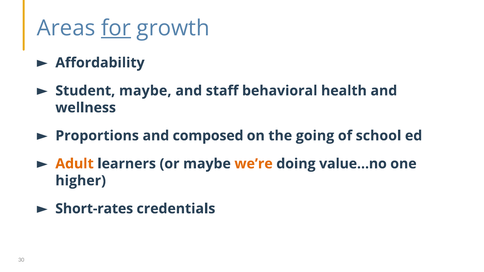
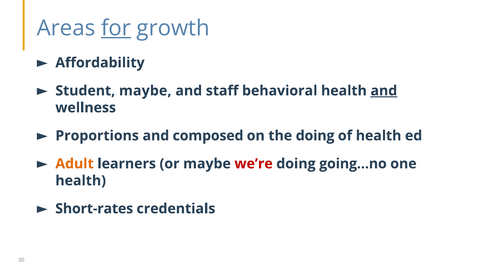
and at (384, 91) underline: none -> present
the going: going -> doing
of school: school -> health
we’re colour: orange -> red
value…no: value…no -> going…no
higher at (81, 181): higher -> health
